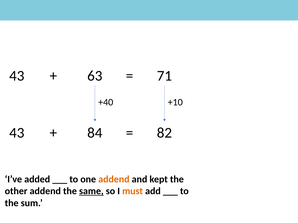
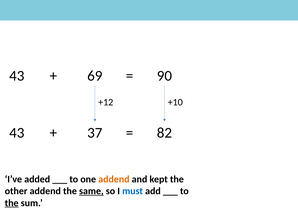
63: 63 -> 69
71: 71 -> 90
+40: +40 -> +12
84: 84 -> 37
must colour: orange -> blue
the at (12, 203) underline: none -> present
